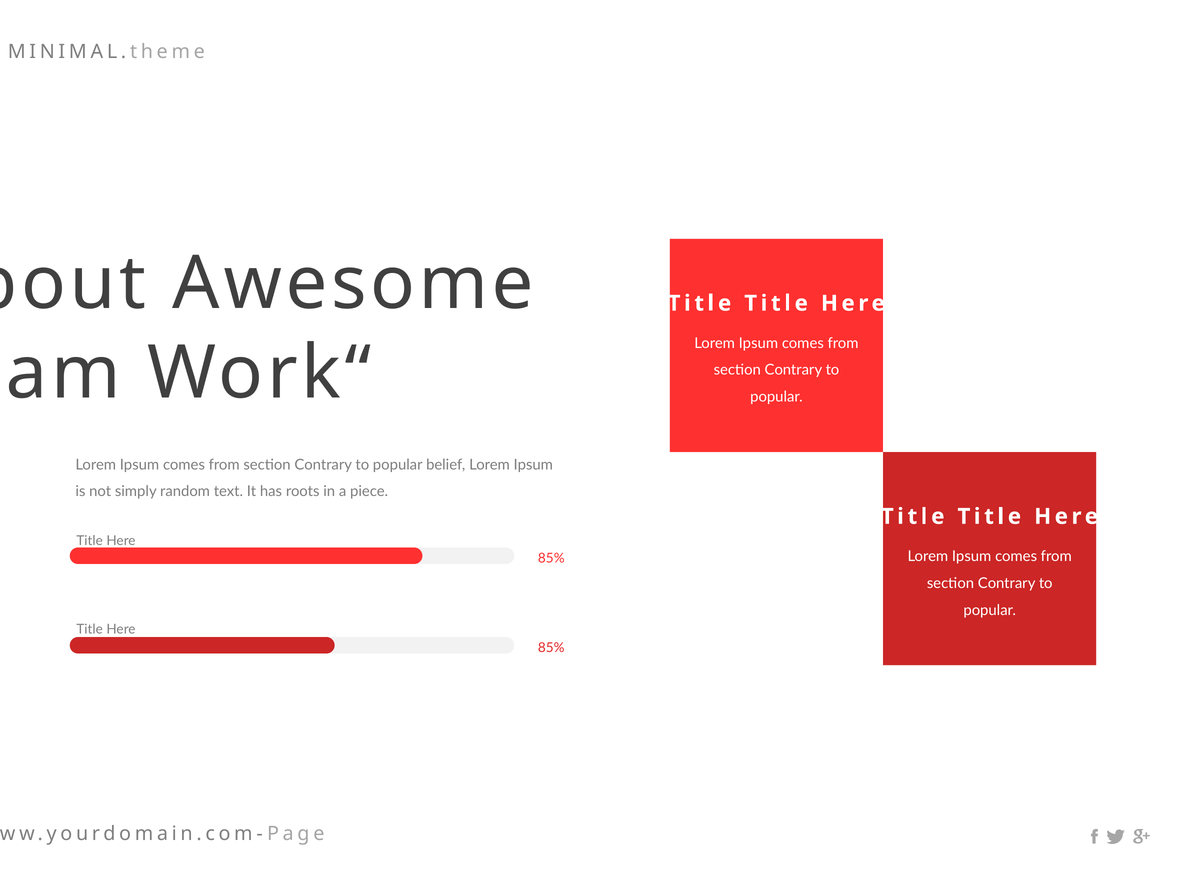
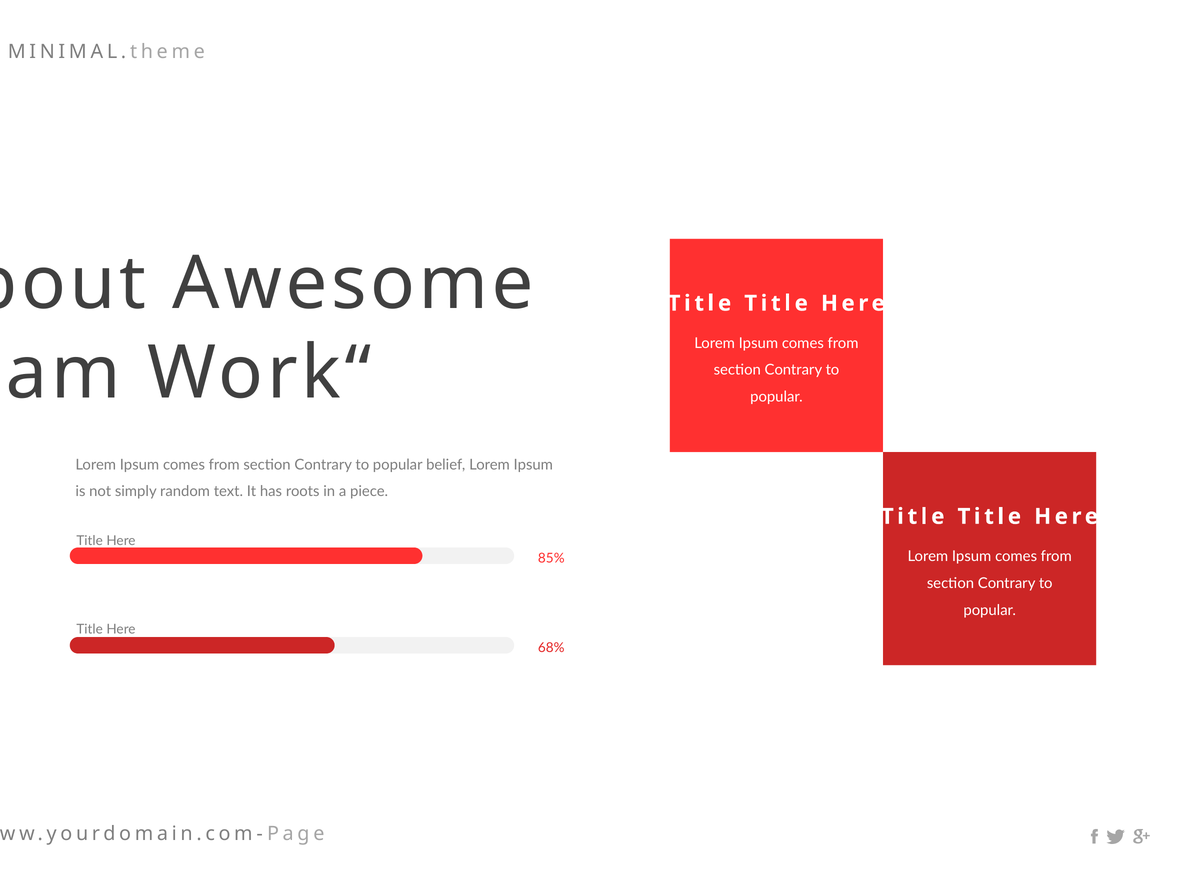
85% at (551, 648): 85% -> 68%
